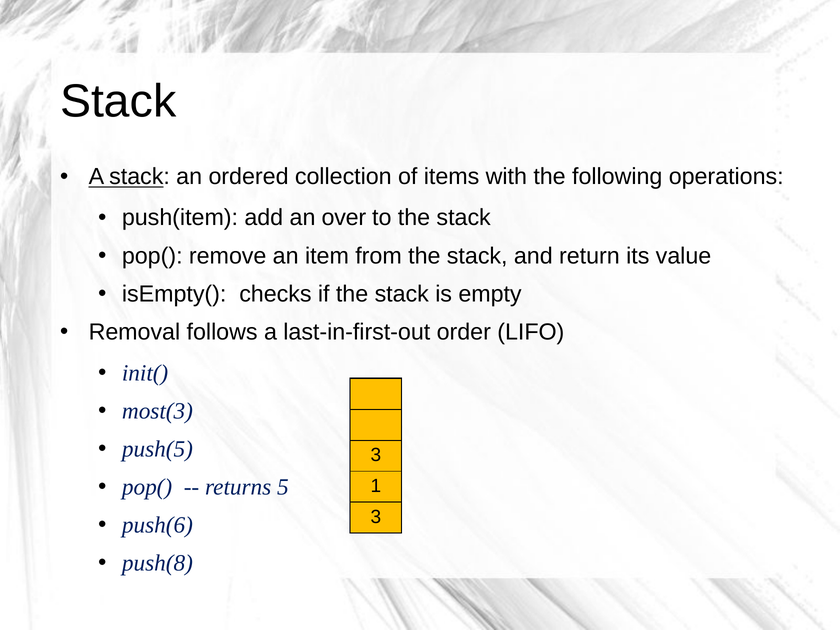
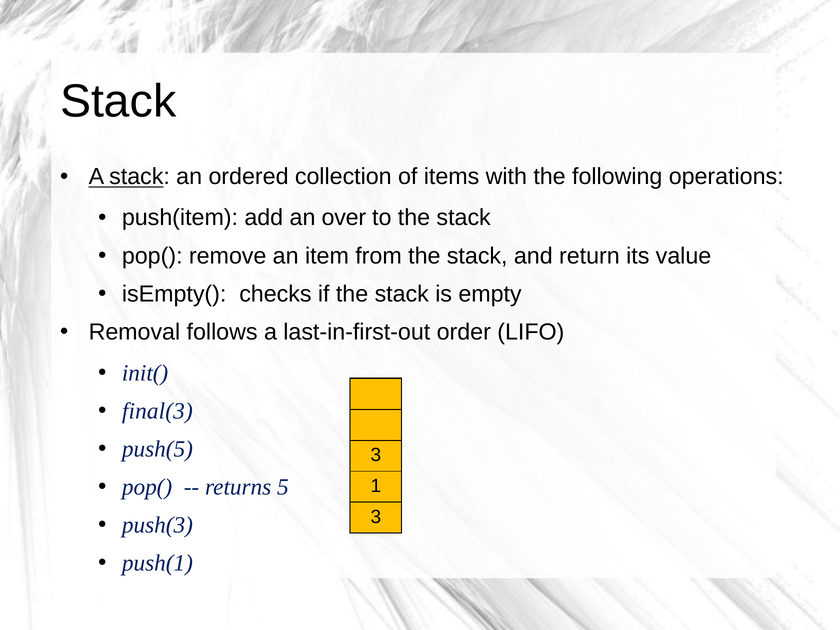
most(3: most(3 -> final(3
push(6: push(6 -> push(3
push(8: push(8 -> push(1
